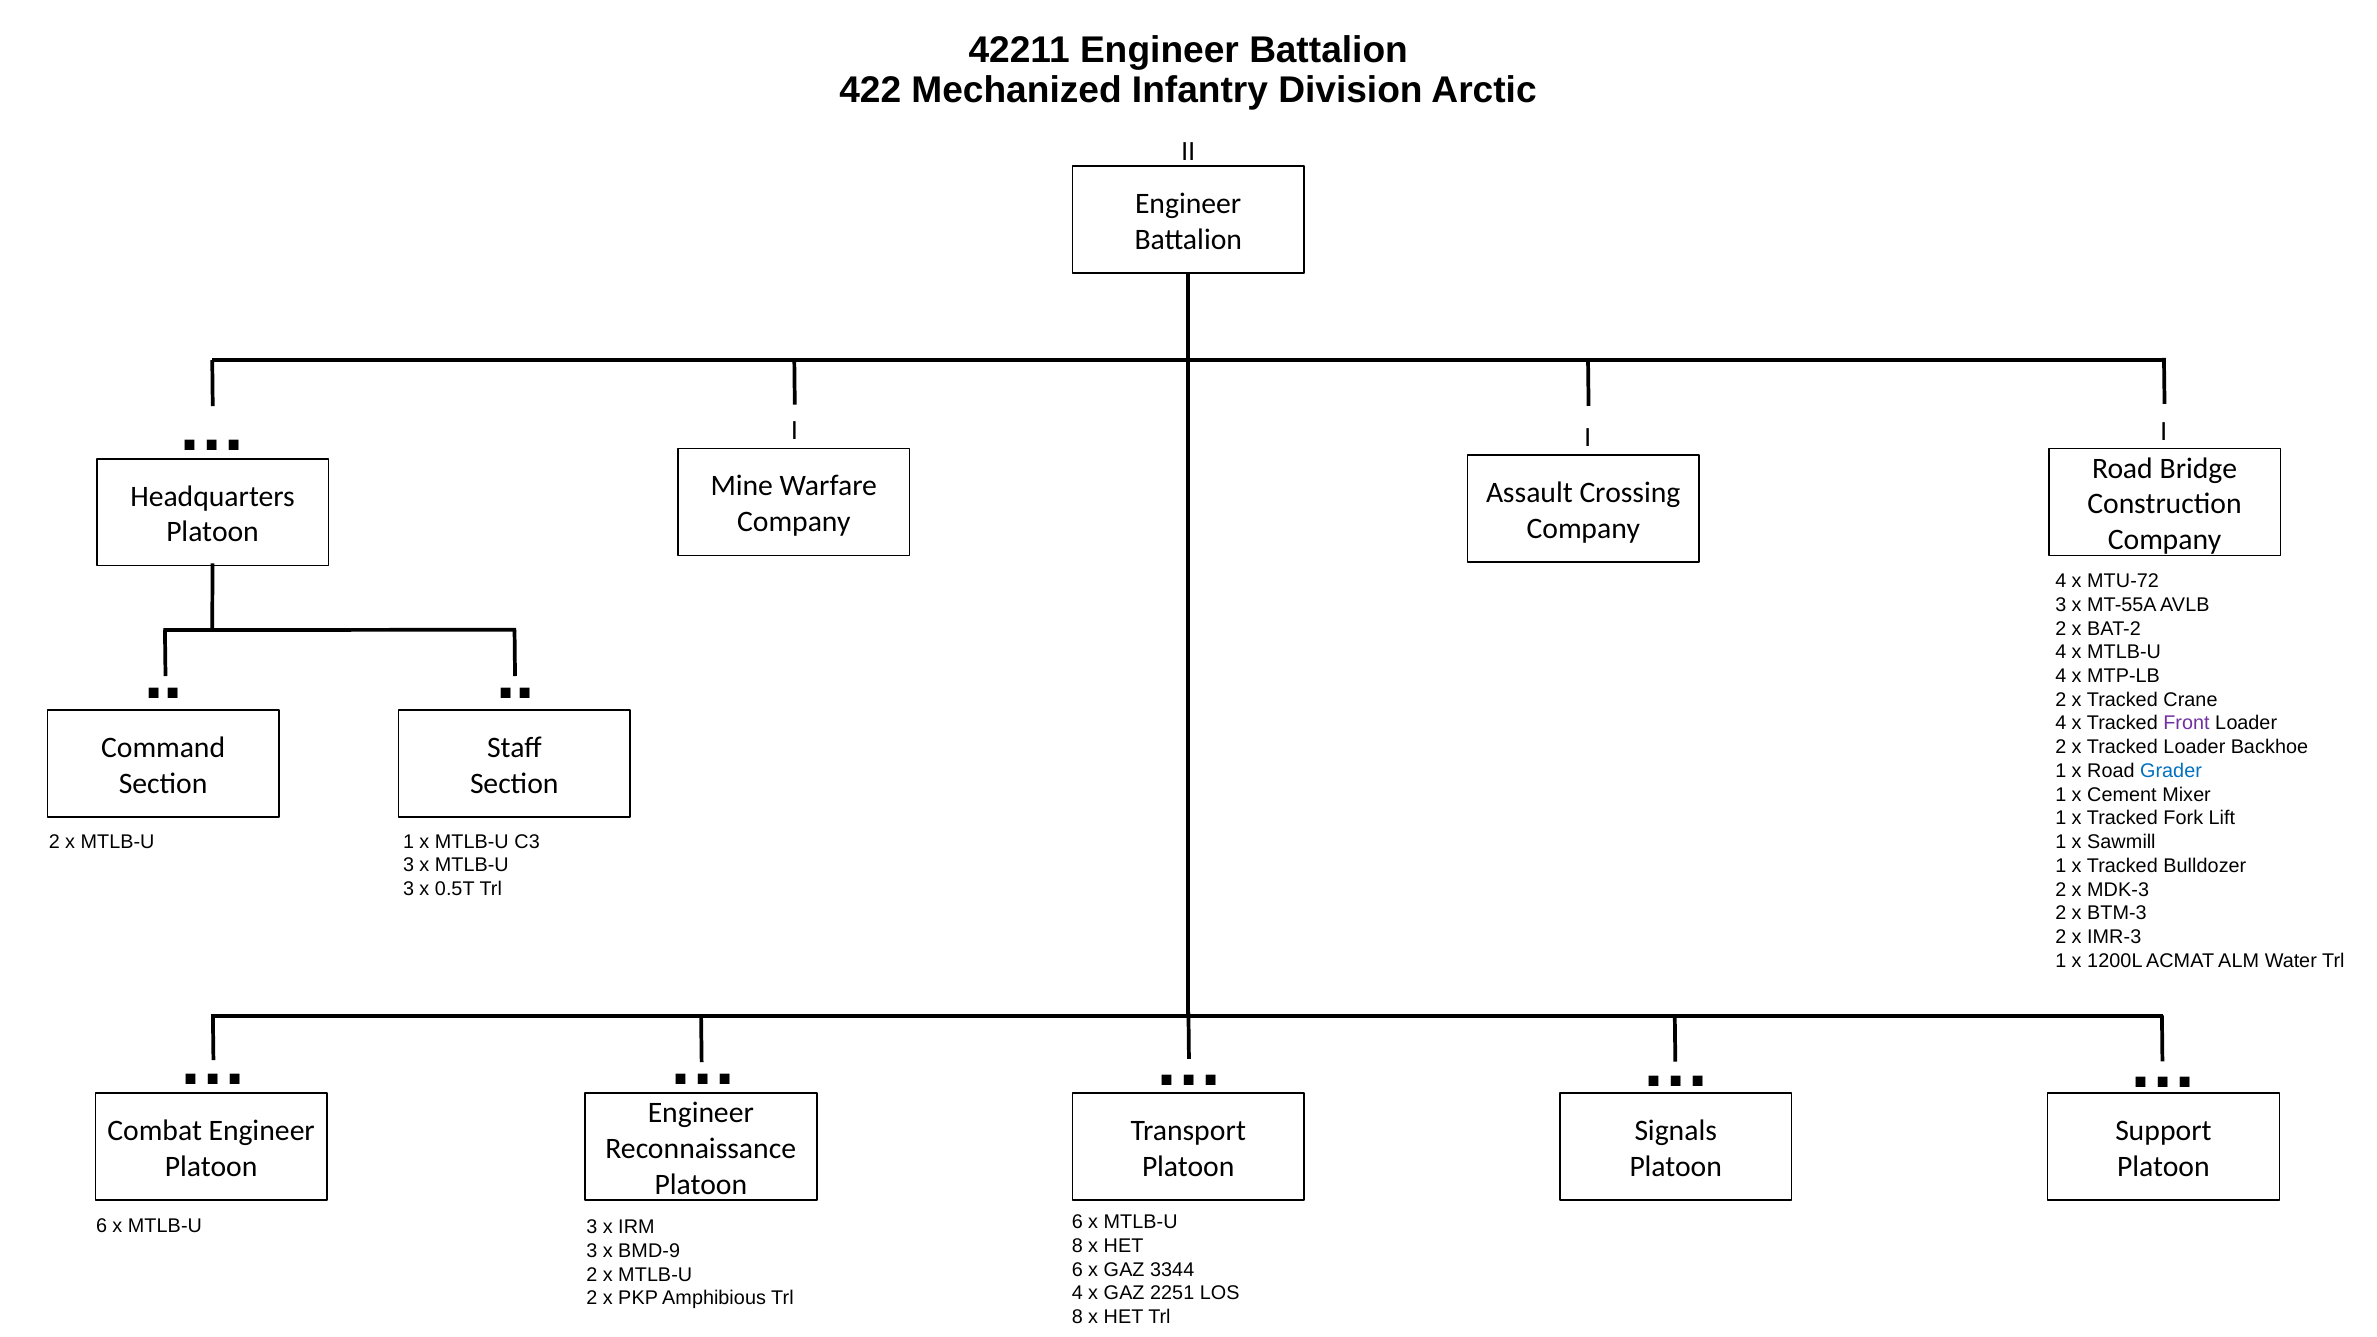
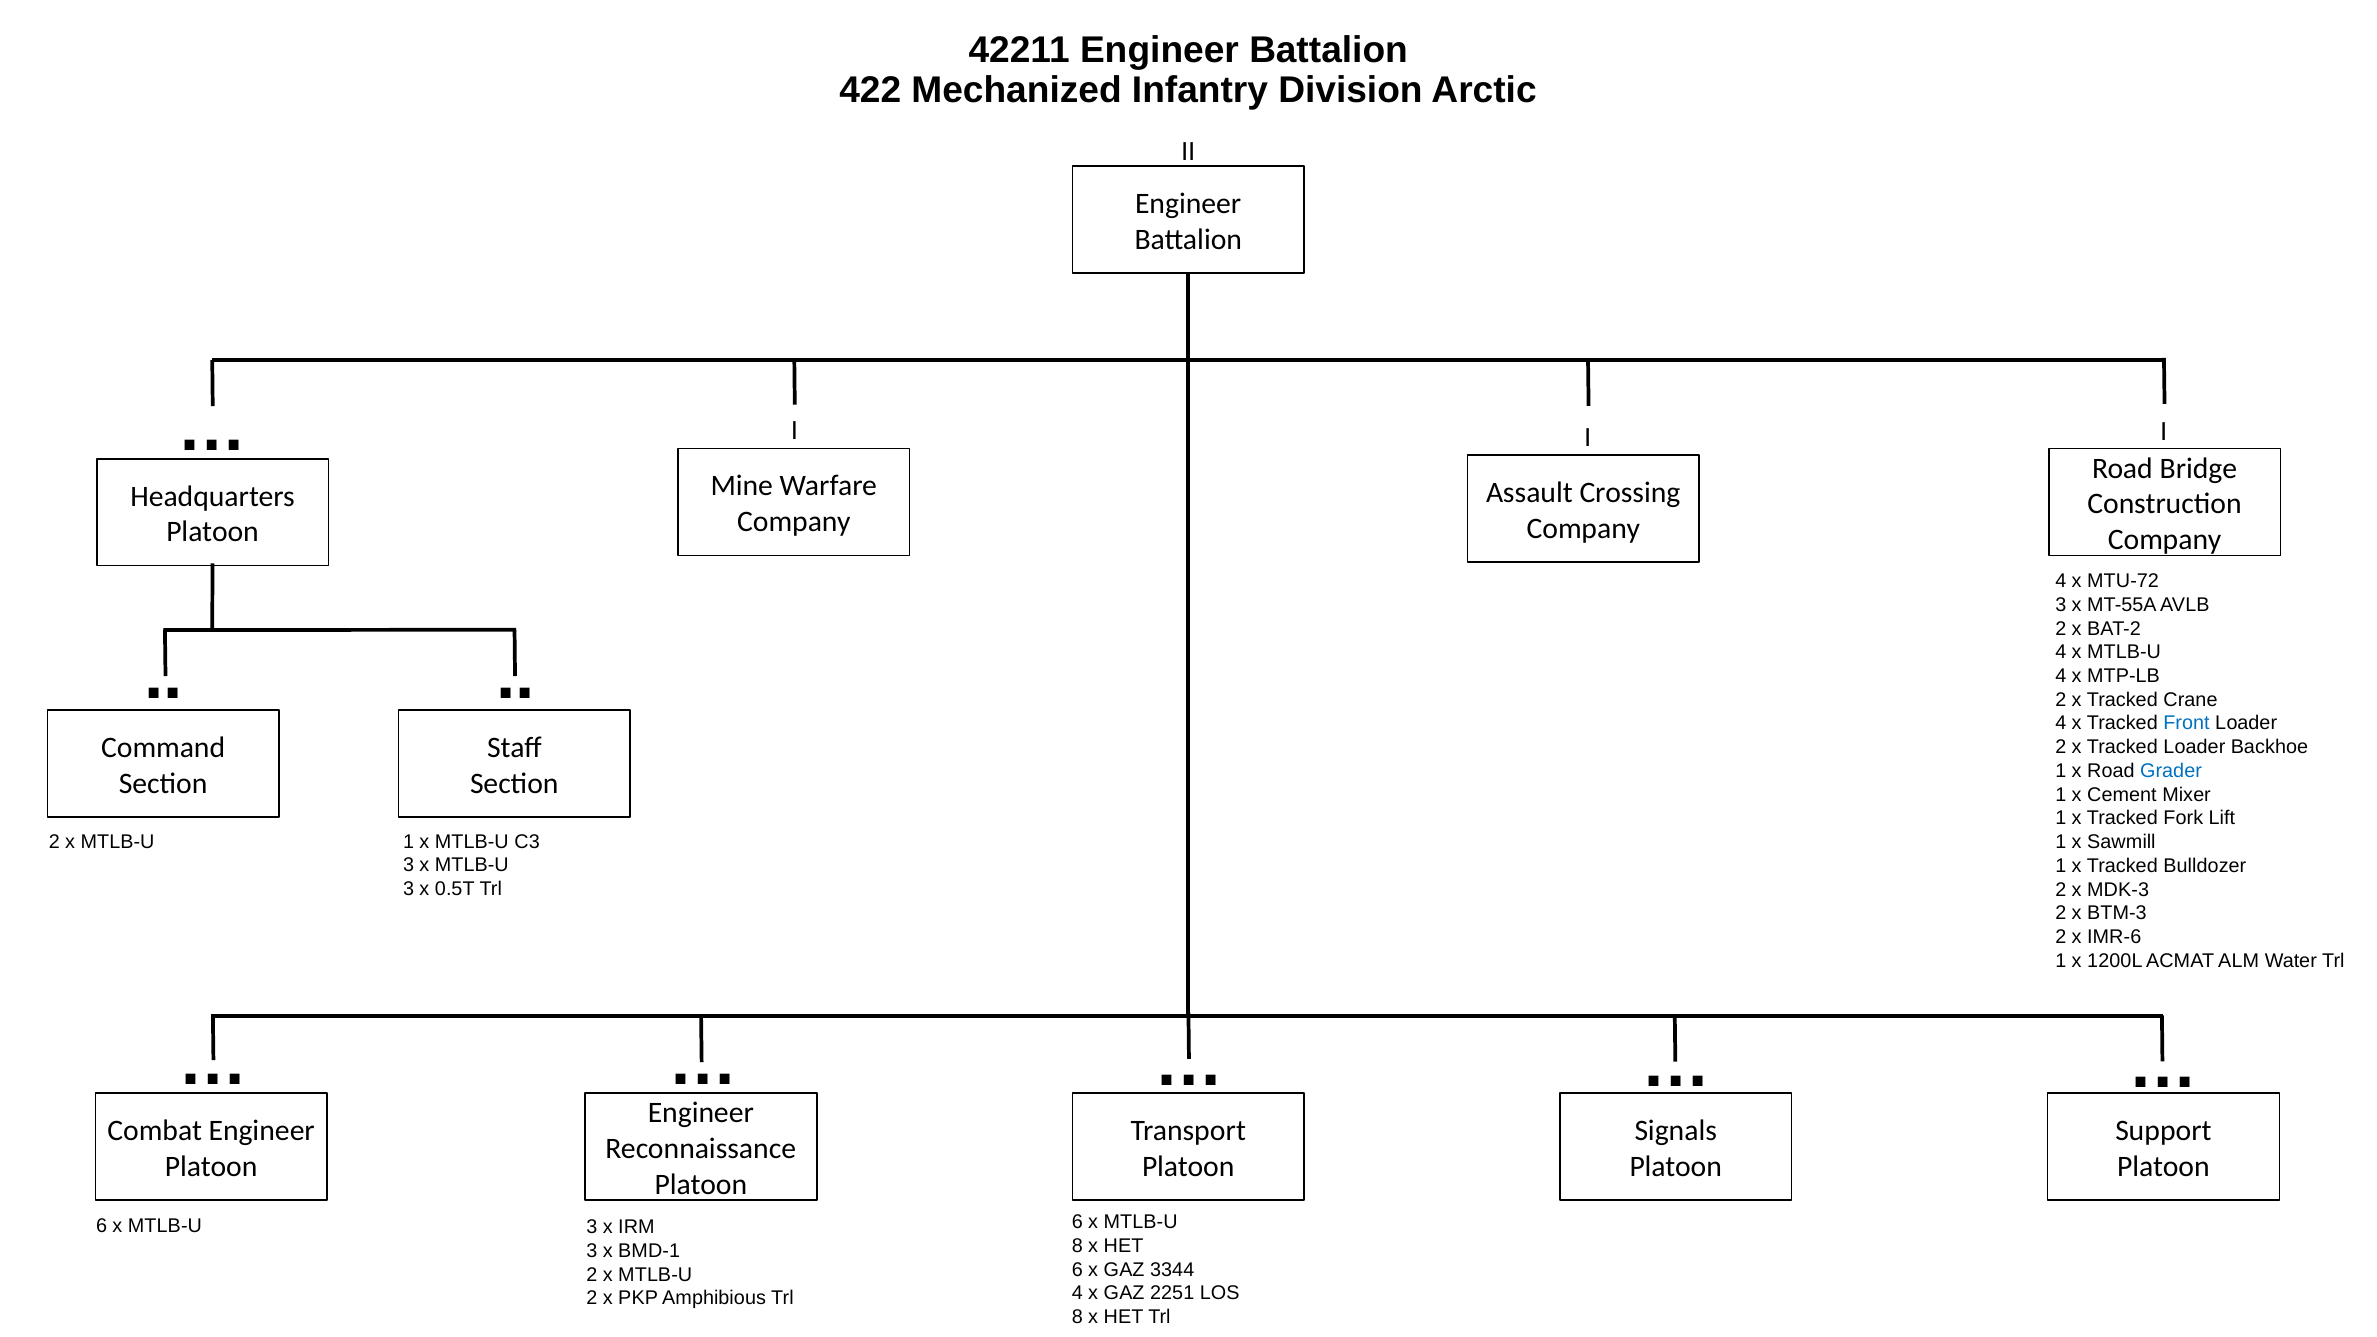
Front colour: purple -> blue
IMR-3: IMR-3 -> IMR-6
BMD-9: BMD-9 -> BMD-1
